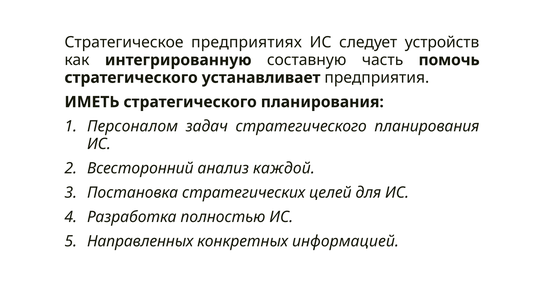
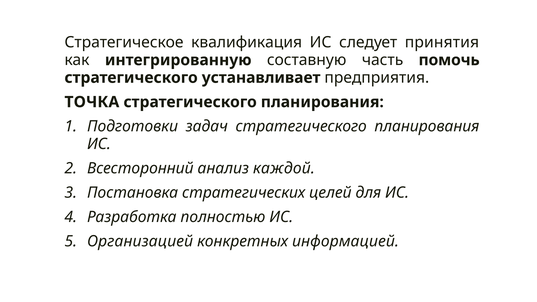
предприятиях: предприятиях -> квалификация
устройств: устройств -> принятия
ИМЕТЬ: ИМЕТЬ -> ТОЧКА
Персоналом: Персоналом -> Подготовки
Направленных: Направленных -> Организацией
